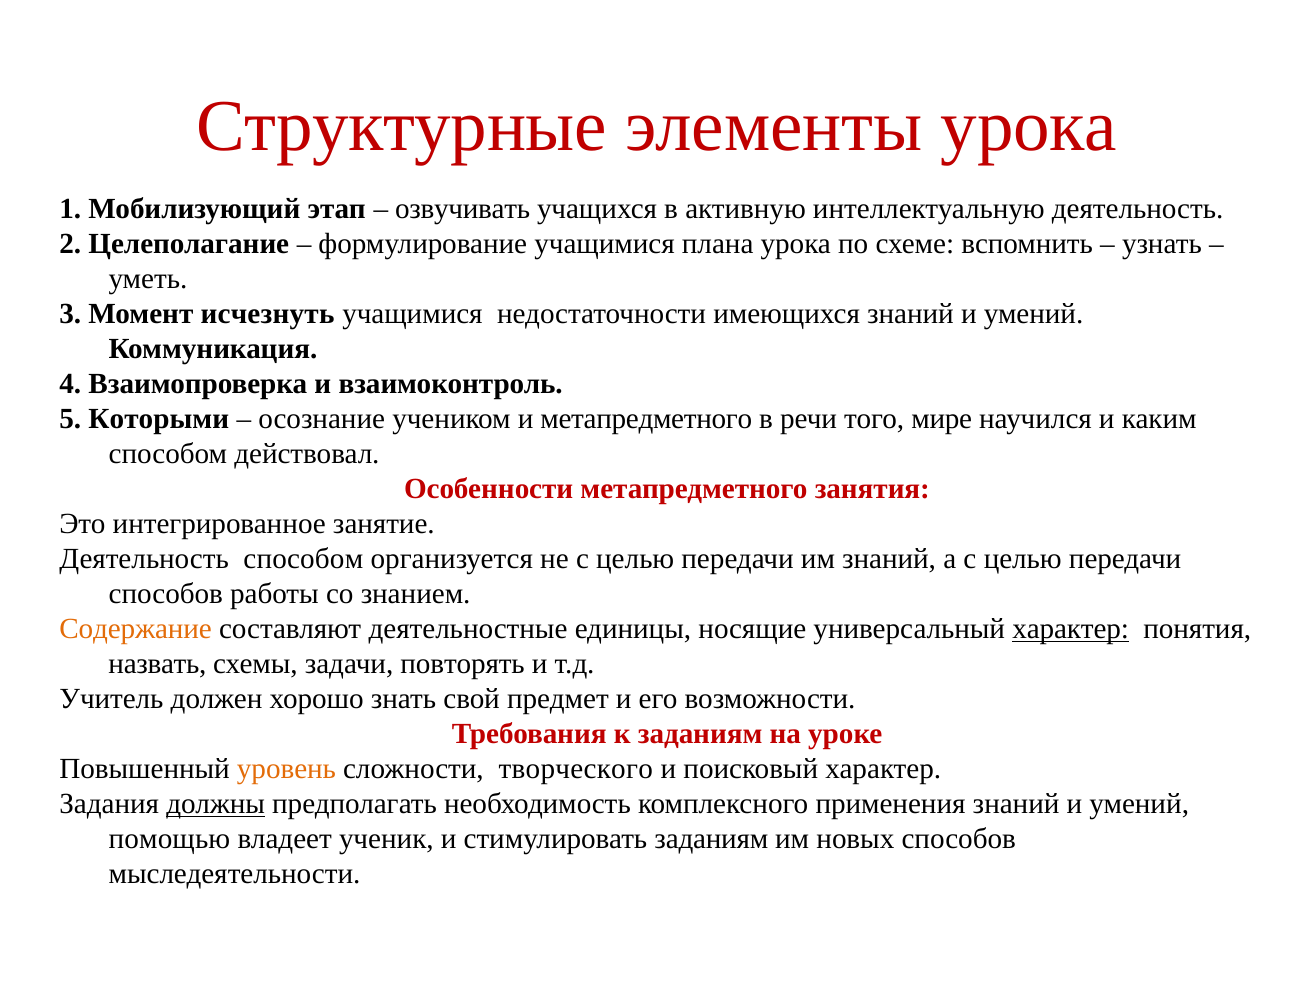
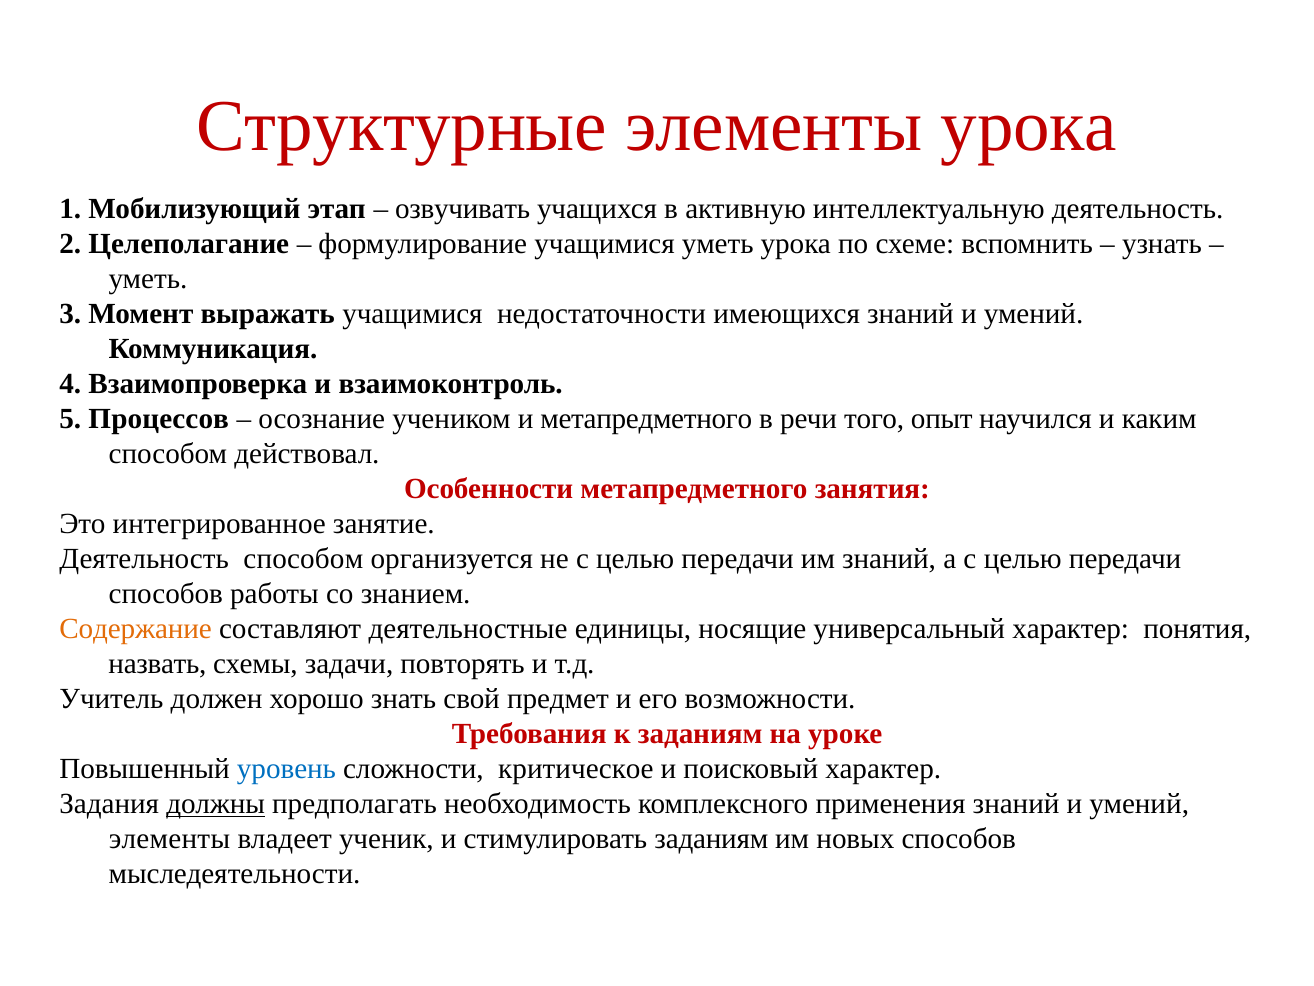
учащимися плана: плана -> уметь
исчезнуть: исчезнуть -> выражать
Которыми: Которыми -> Процессов
мире: мире -> опыт
характер at (1071, 629) underline: present -> none
уровень colour: orange -> blue
творческого: творческого -> критическое
помощью at (170, 839): помощью -> элементы
